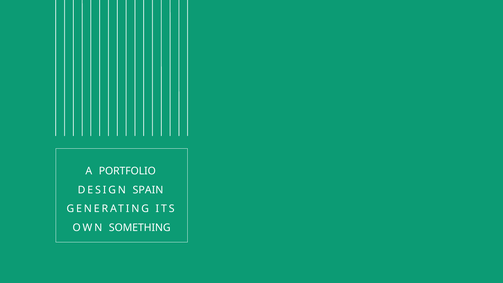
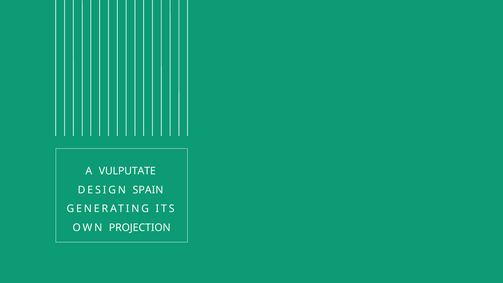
PORTFOLIO: PORTFOLIO -> VULPUTATE
SOMETHING: SOMETHING -> PROJECTION
